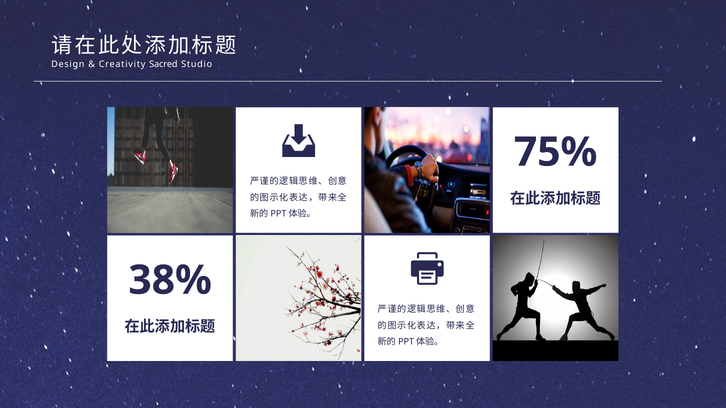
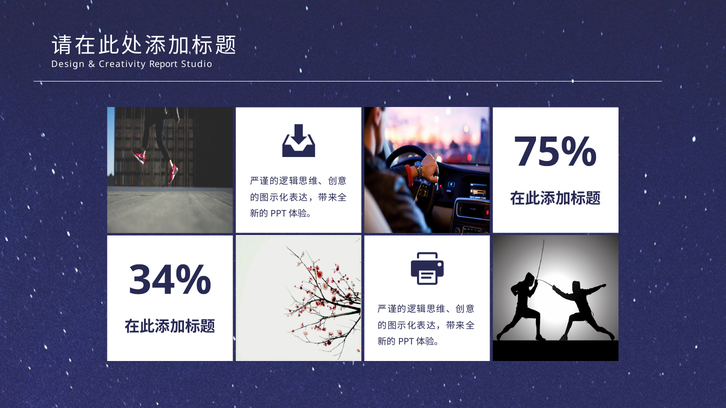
Sacred: Sacred -> Report
38%: 38% -> 34%
